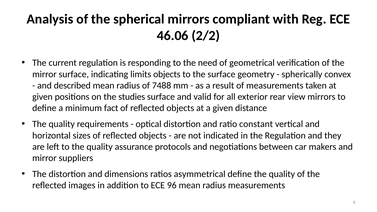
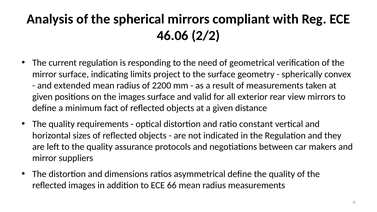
limits objects: objects -> project
described: described -> extended
7488: 7488 -> 2200
the studies: studies -> images
96: 96 -> 66
